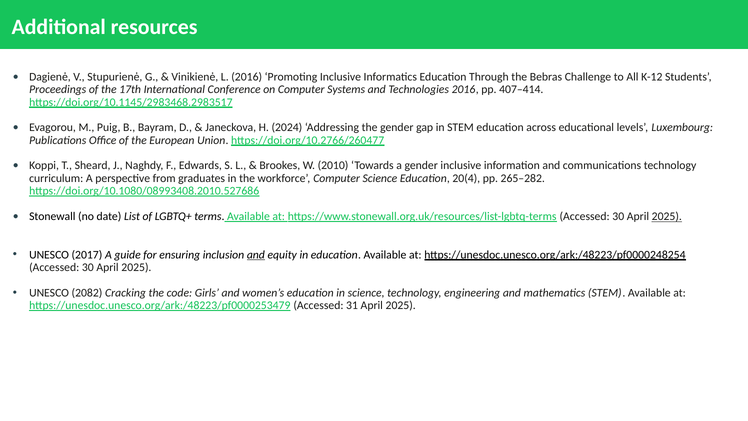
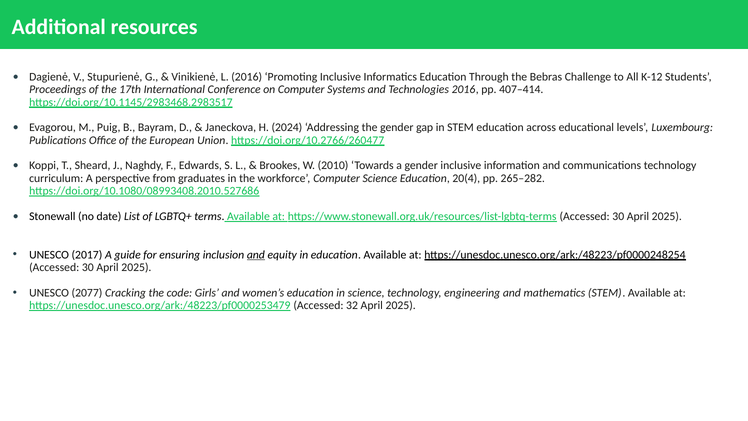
2025 at (667, 216) underline: present -> none
2082: 2082 -> 2077
31: 31 -> 32
